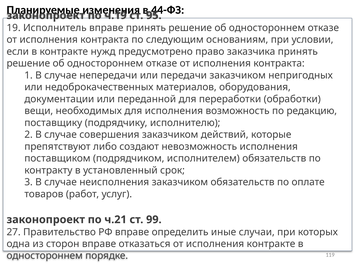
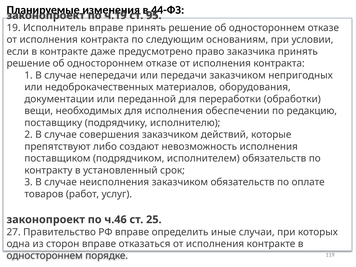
нужд: нужд -> даже
возможность: возможность -> обеспечении
ч.21: ч.21 -> ч.46
99: 99 -> 25
